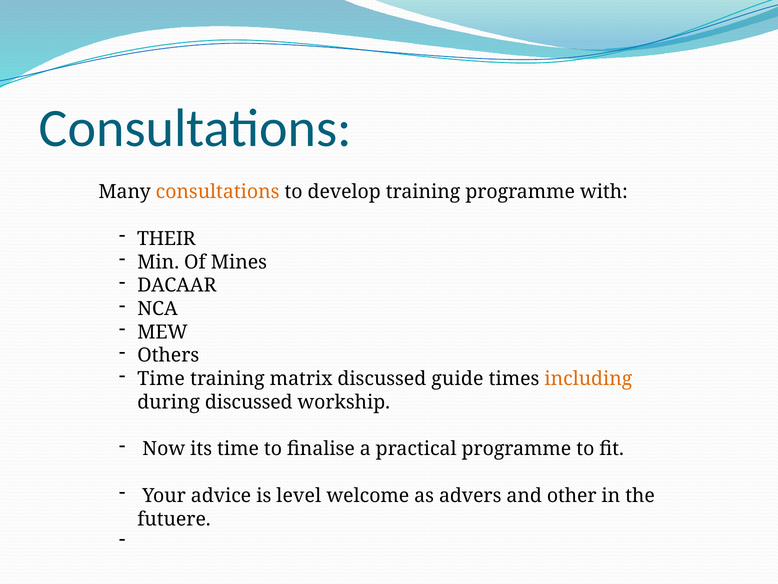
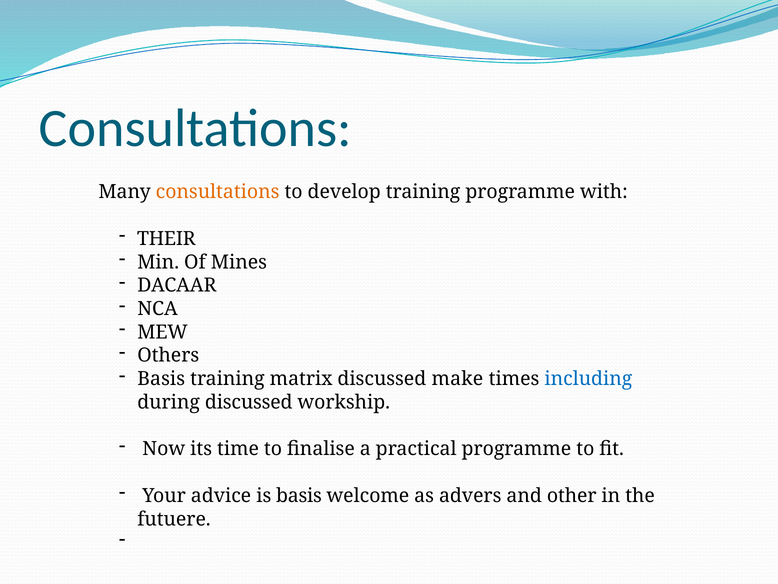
Time at (161, 379): Time -> Basis
guide: guide -> make
including colour: orange -> blue
is level: level -> basis
